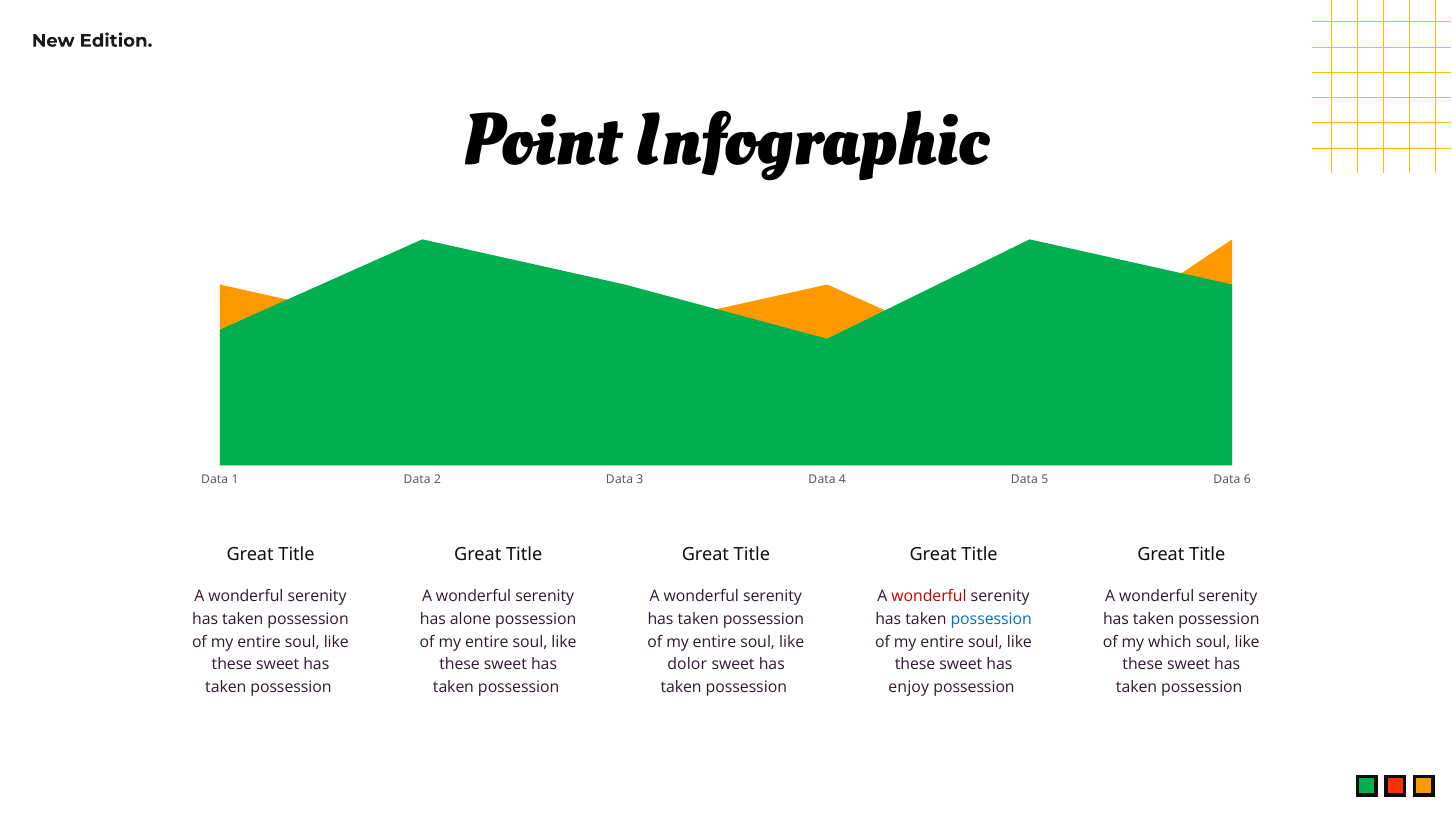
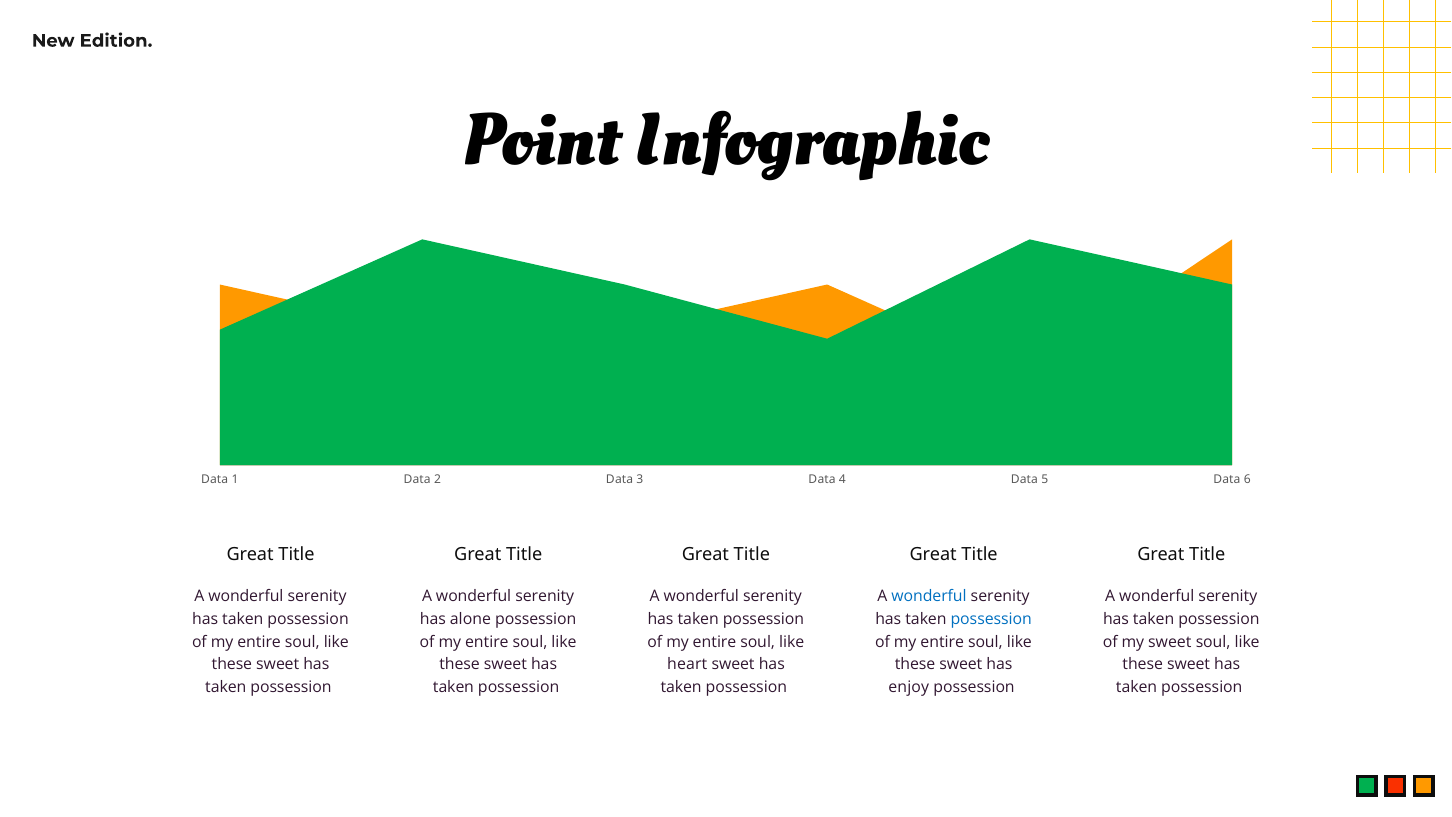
wonderful at (929, 596) colour: red -> blue
my which: which -> sweet
dolor: dolor -> heart
